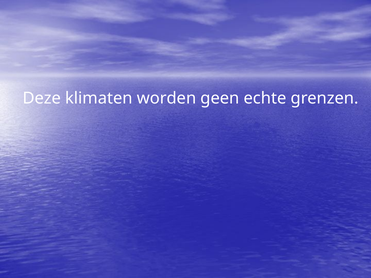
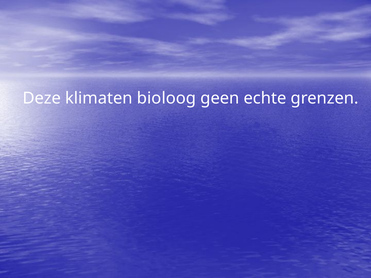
worden: worden -> bioloog
